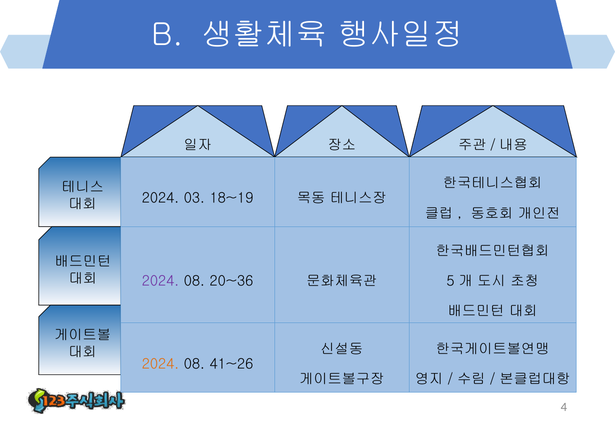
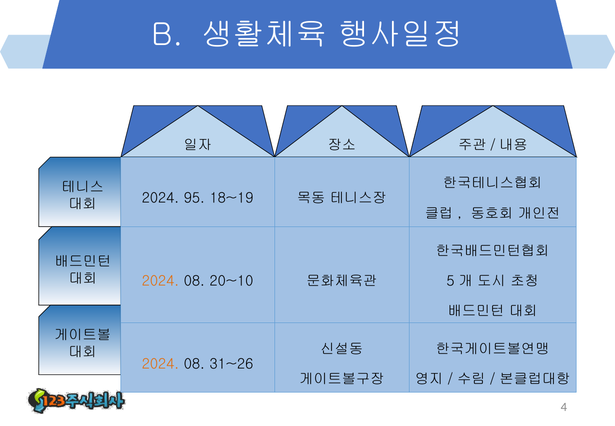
03: 03 -> 95
2024 at (160, 281) colour: purple -> orange
20~36: 20~36 -> 20~10
41~26: 41~26 -> 31~26
